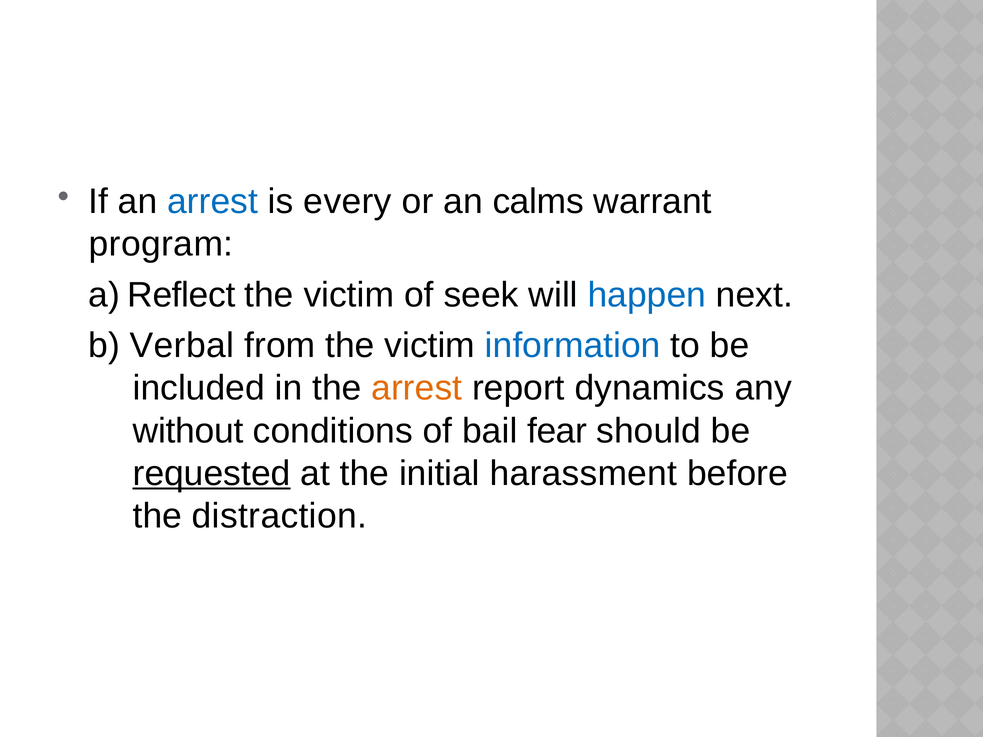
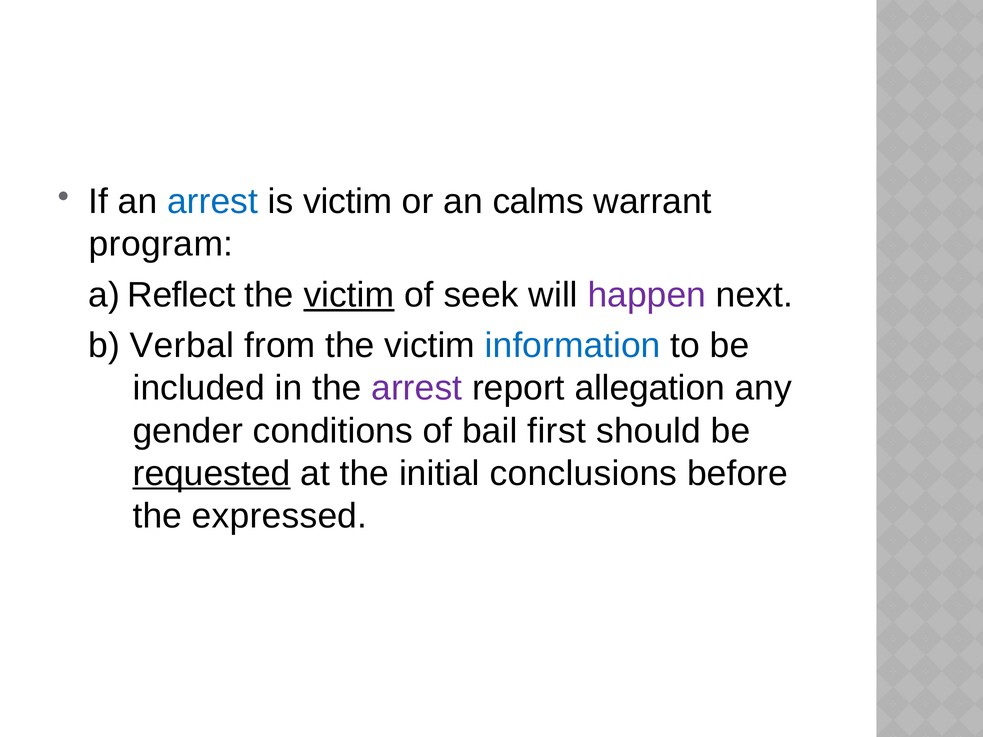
is every: every -> victim
victim at (349, 295) underline: none -> present
happen colour: blue -> purple
arrest at (417, 388) colour: orange -> purple
dynamics: dynamics -> allegation
without: without -> gender
fear: fear -> first
harassment: harassment -> conclusions
distraction: distraction -> expressed
